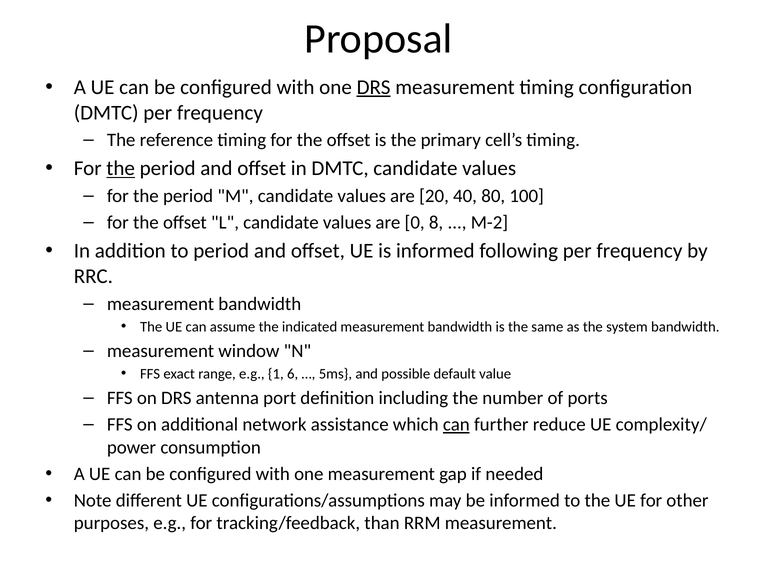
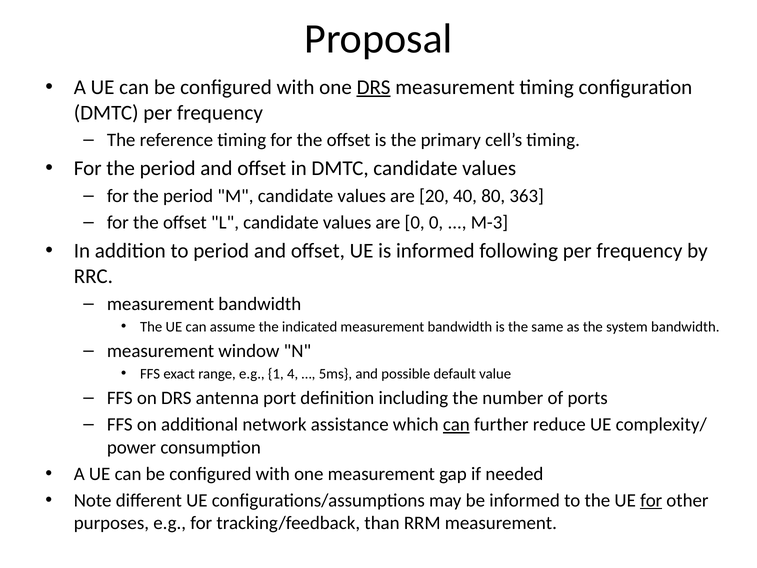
the at (121, 168) underline: present -> none
100: 100 -> 363
0 8: 8 -> 0
M-2: M-2 -> M-3
6: 6 -> 4
for at (651, 500) underline: none -> present
